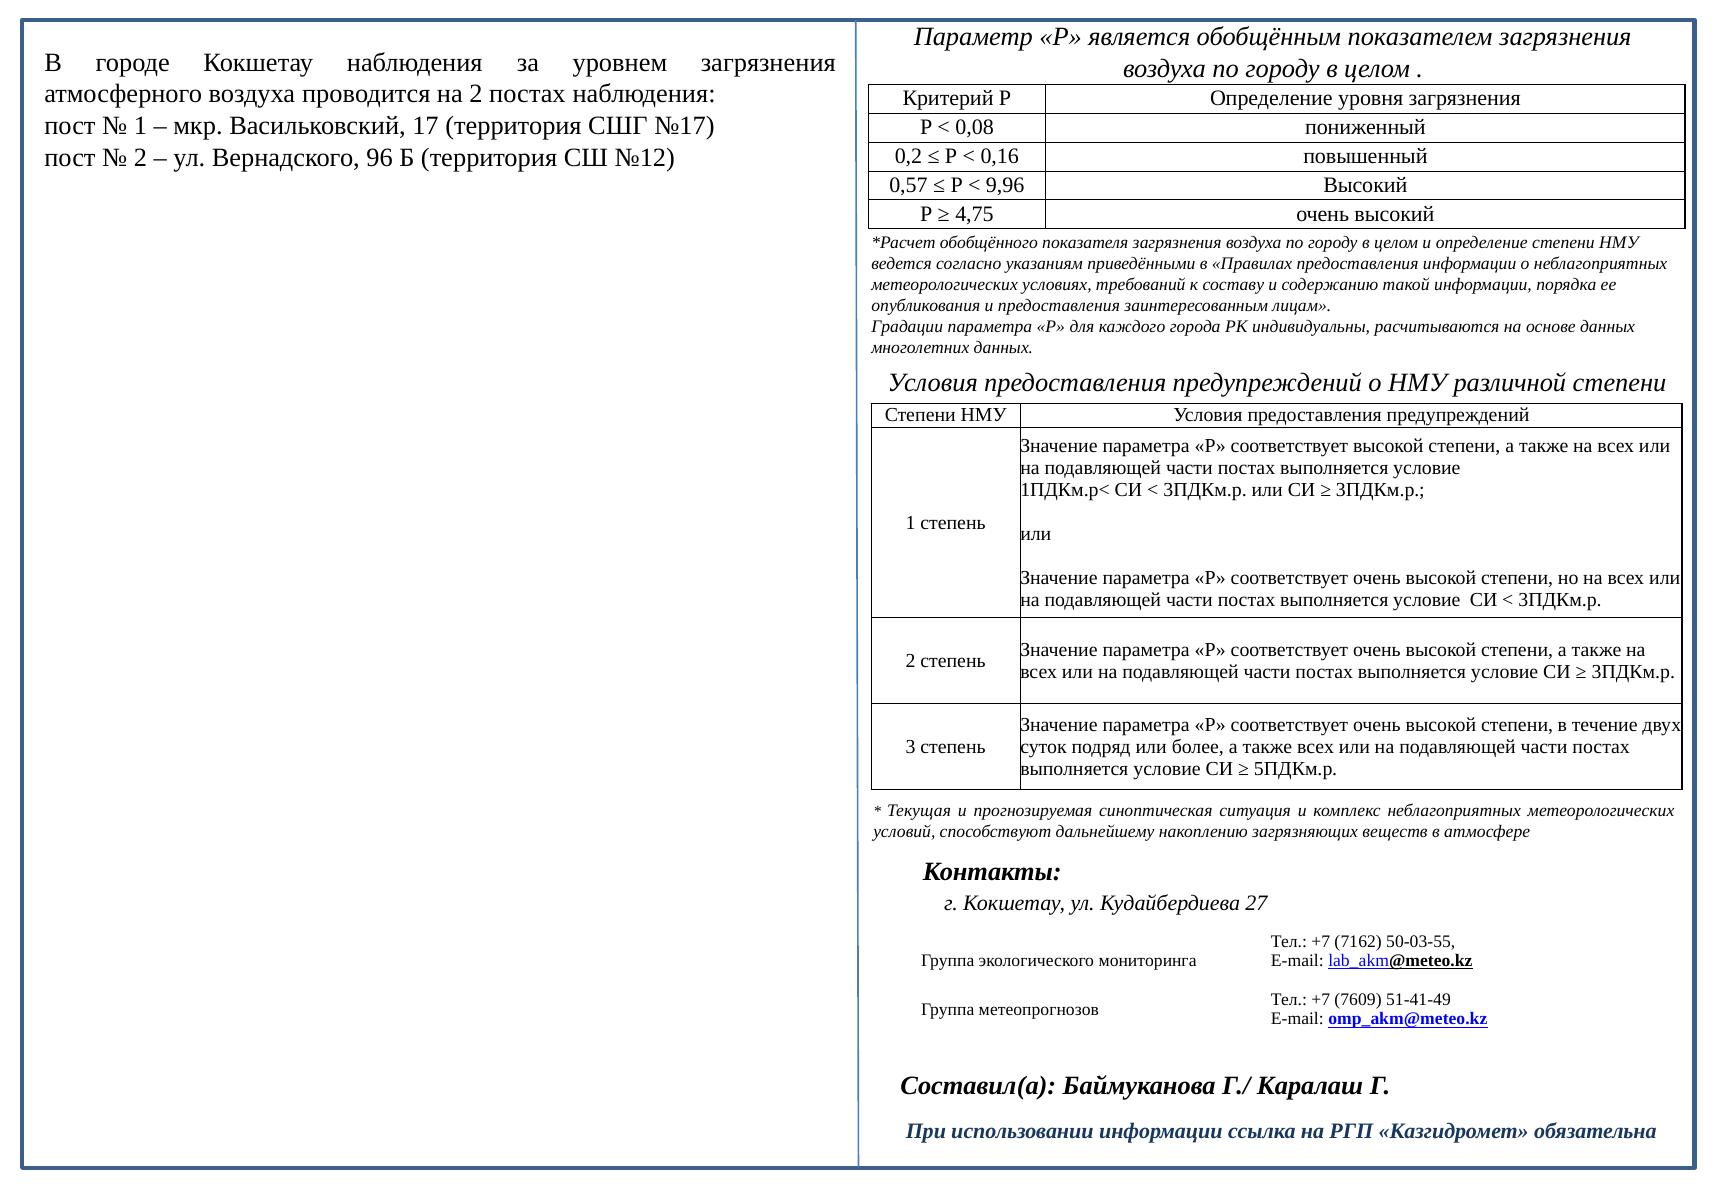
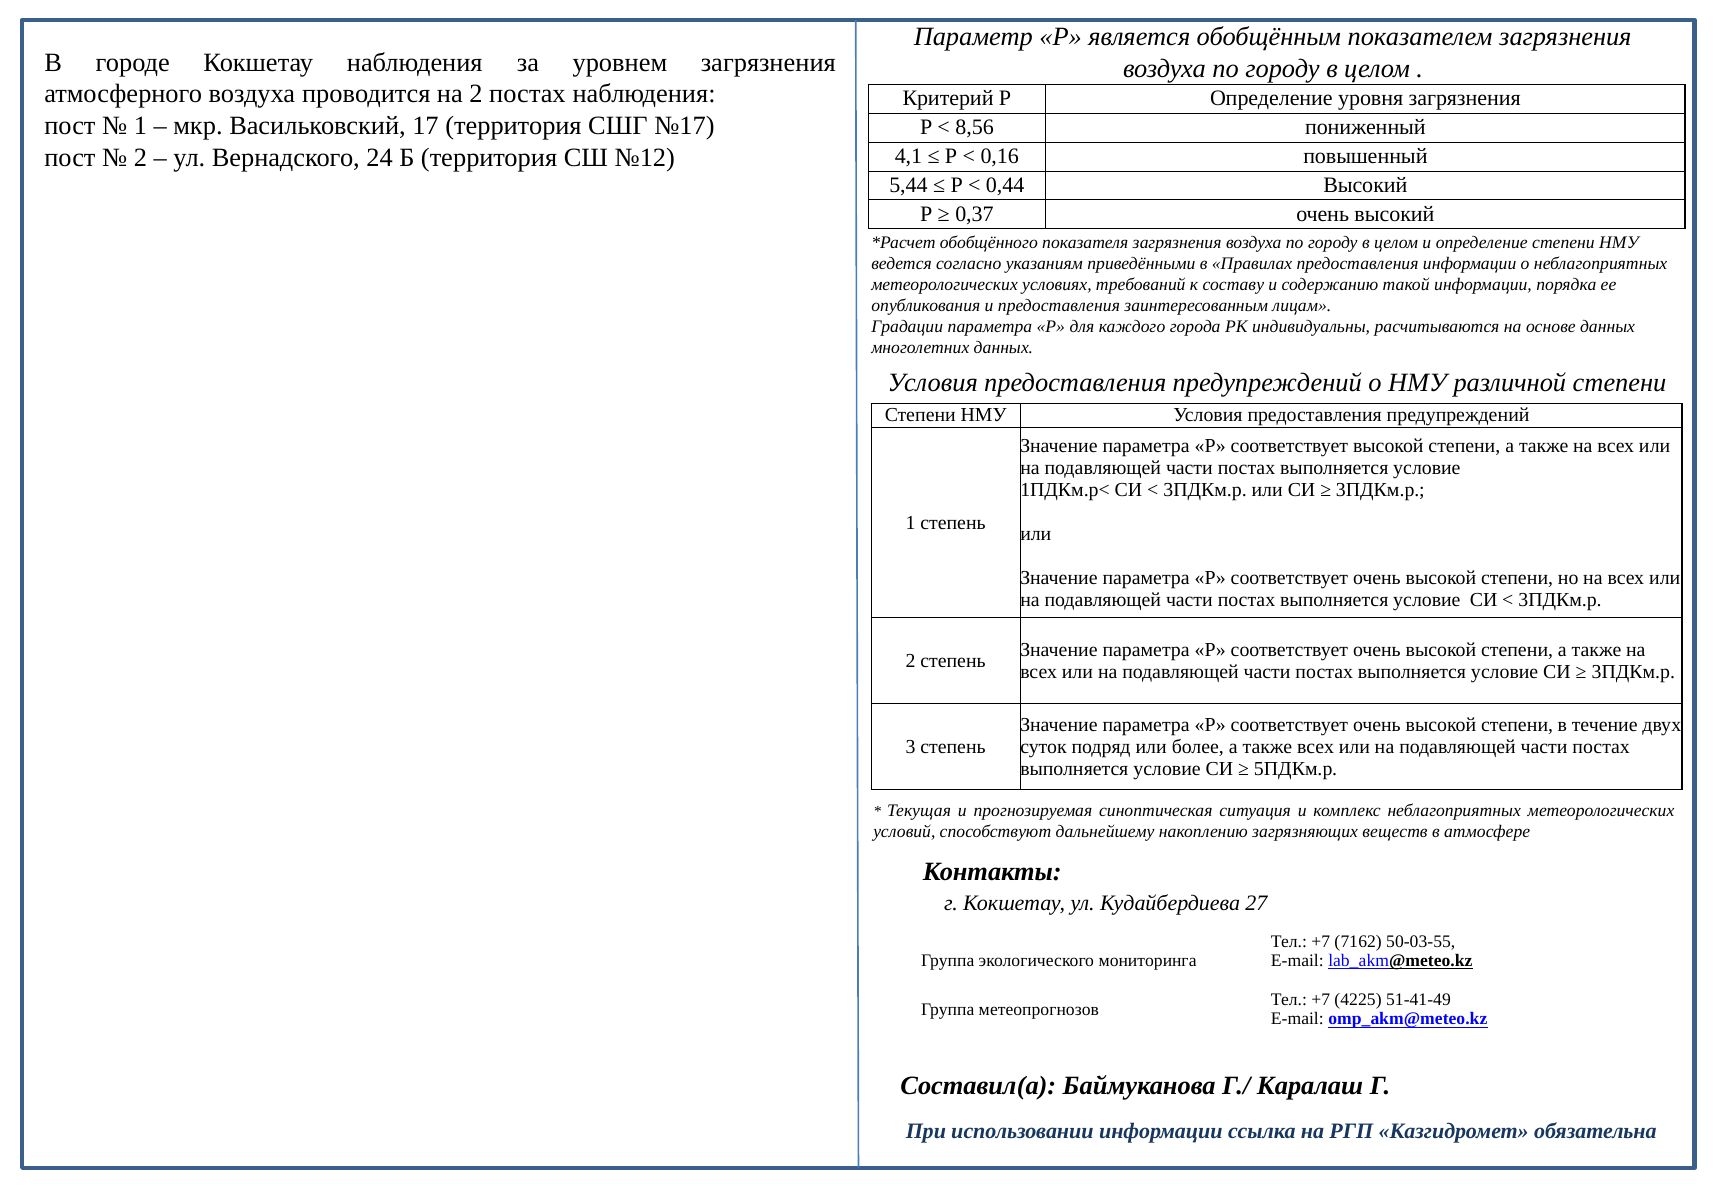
0,08: 0,08 -> 8,56
96: 96 -> 24
0,2: 0,2 -> 4,1
0,57: 0,57 -> 5,44
9,96: 9,96 -> 0,44
4,75: 4,75 -> 0,37
7609: 7609 -> 4225
